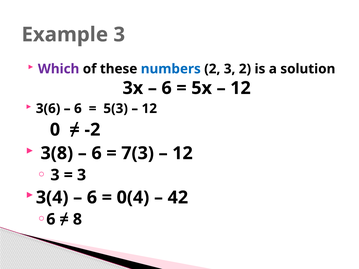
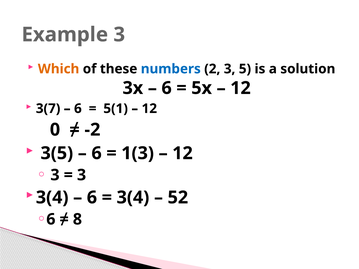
Which colour: purple -> orange
3 2: 2 -> 5
3(6: 3(6 -> 3(7
5(3: 5(3 -> 5(1
3(8: 3(8 -> 3(5
7(3: 7(3 -> 1(3
0(4 at (133, 198): 0(4 -> 3(4
42: 42 -> 52
